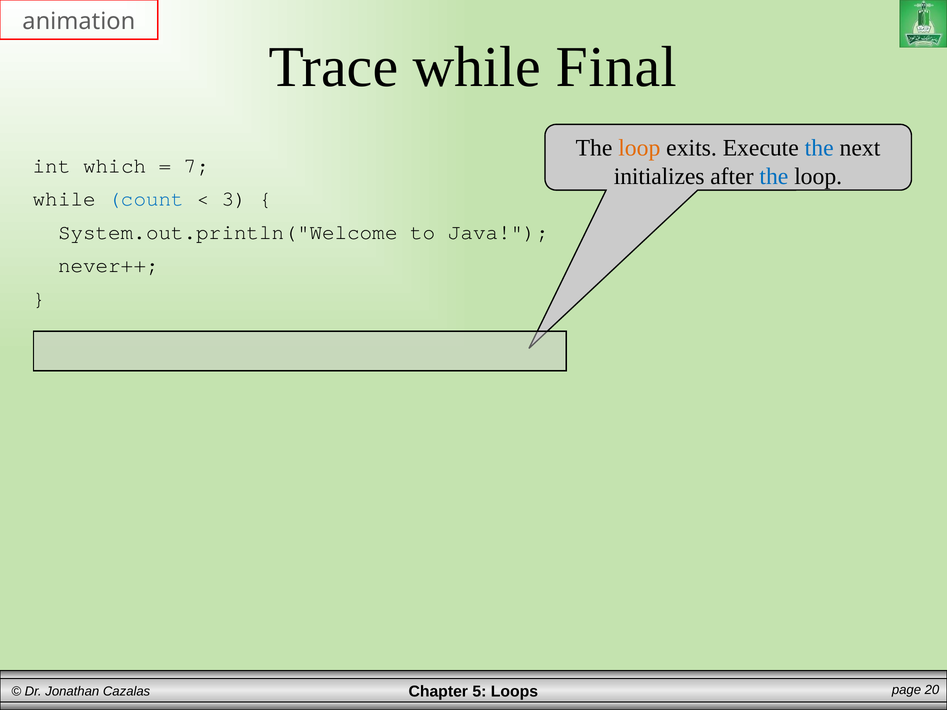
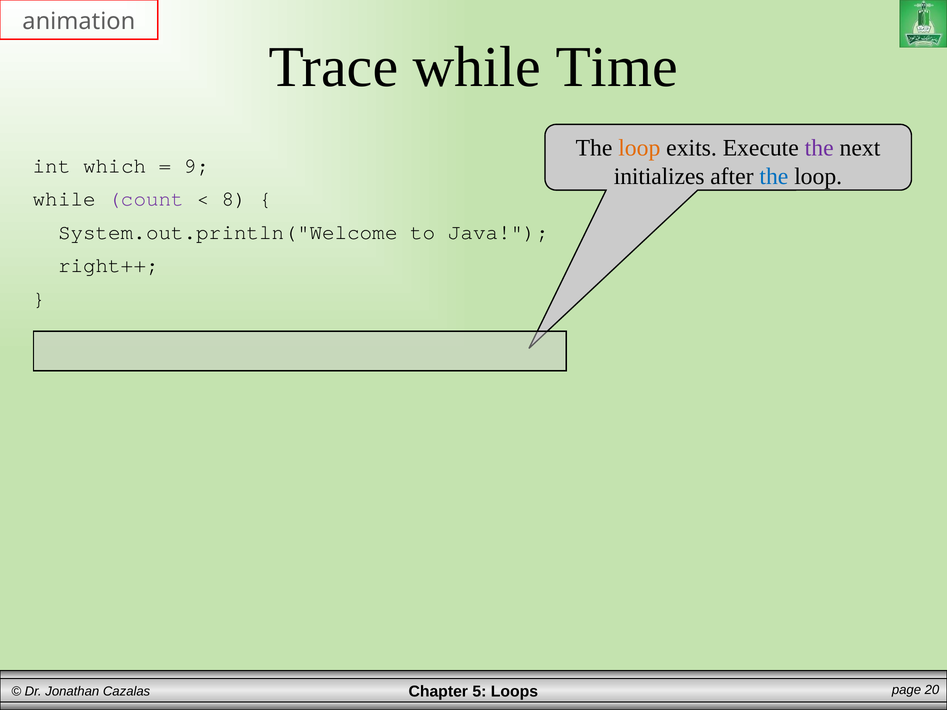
Final: Final -> Time
the at (819, 148) colour: blue -> purple
7: 7 -> 9
count colour: blue -> purple
3: 3 -> 8
never++: never++ -> right++
